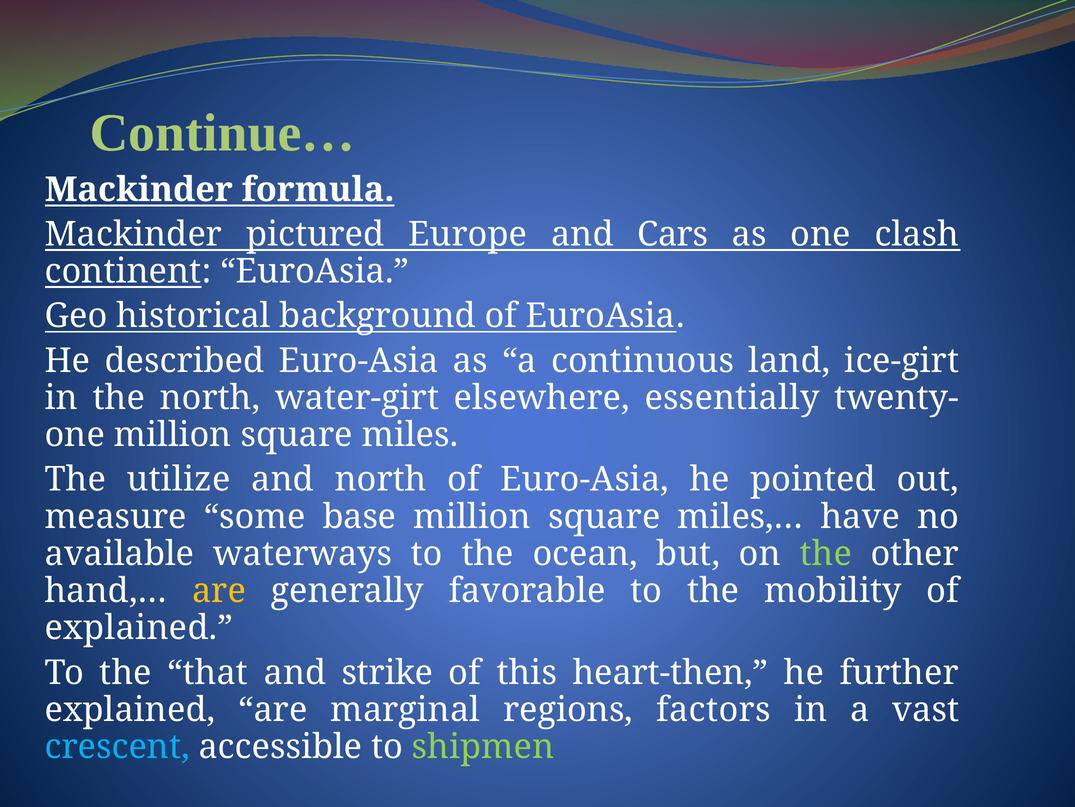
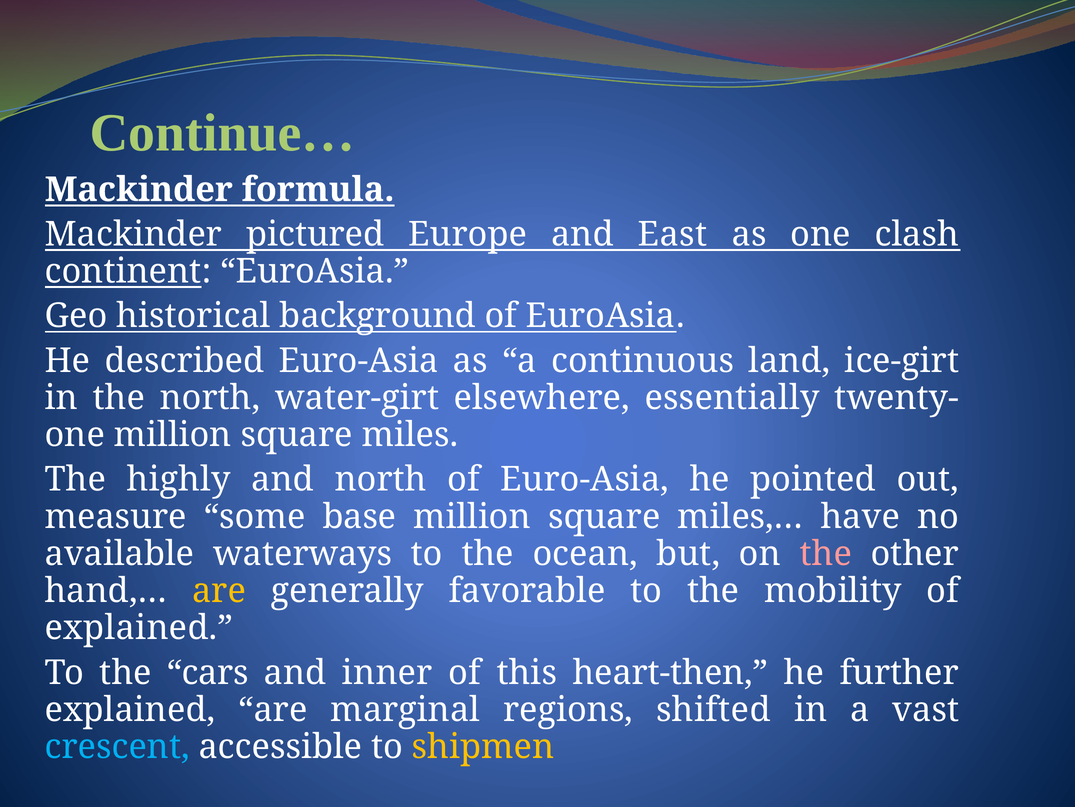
Cars: Cars -> East
utilize: utilize -> highly
the at (826, 553) colour: light green -> pink
that: that -> cars
strike: strike -> inner
factors: factors -> shifted
shipmen colour: light green -> yellow
